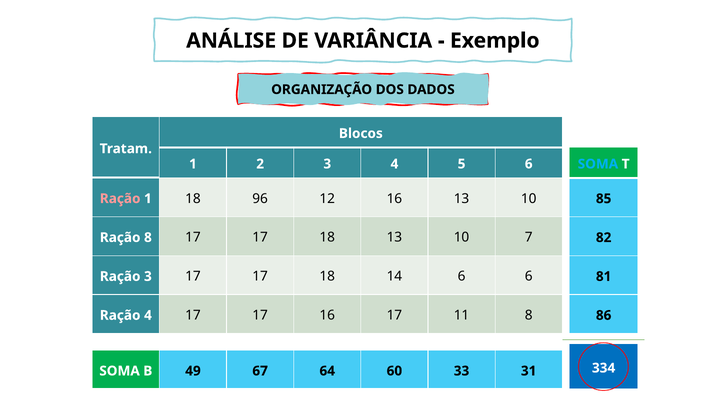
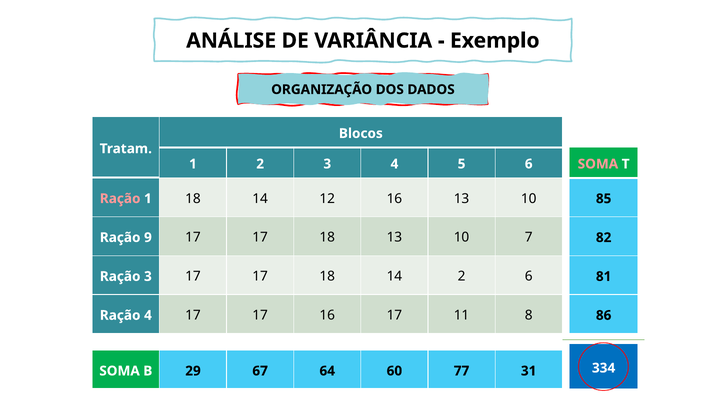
SOMA at (598, 164) colour: light blue -> pink
1 18 96: 96 -> 14
Ração 8: 8 -> 9
14 6: 6 -> 2
49: 49 -> 29
33: 33 -> 77
